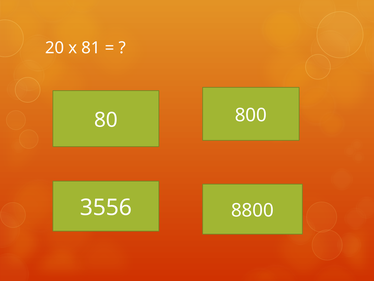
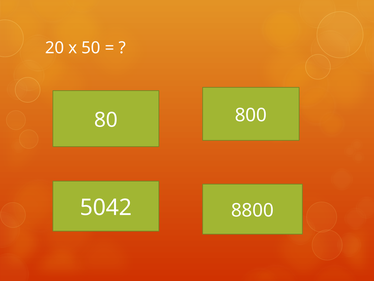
81: 81 -> 50
3556: 3556 -> 5042
